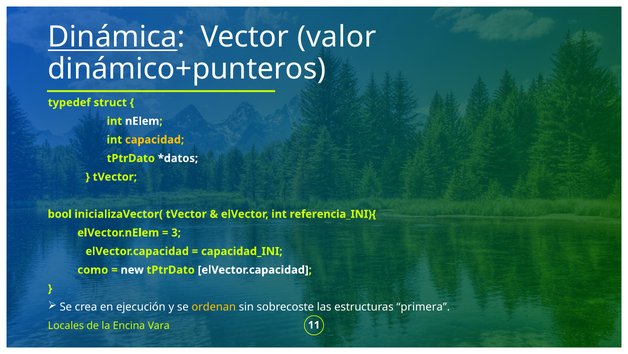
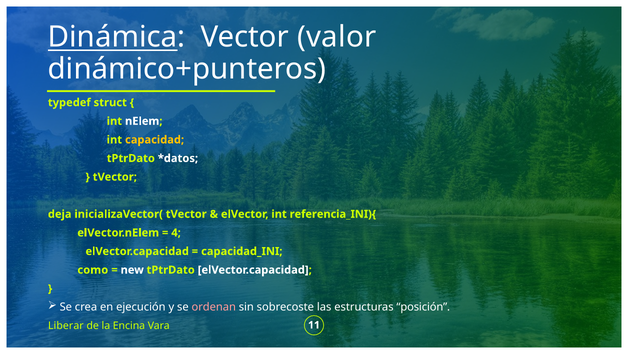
bool: bool -> deja
3: 3 -> 4
ordenan colour: yellow -> pink
primera: primera -> posición
Locales: Locales -> Liberar
